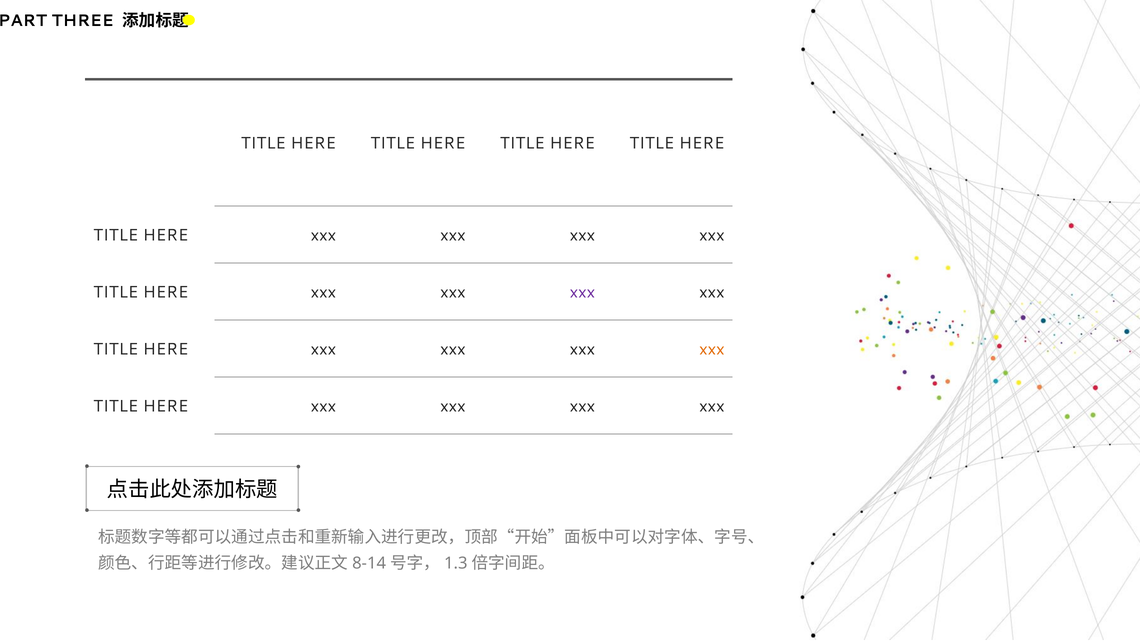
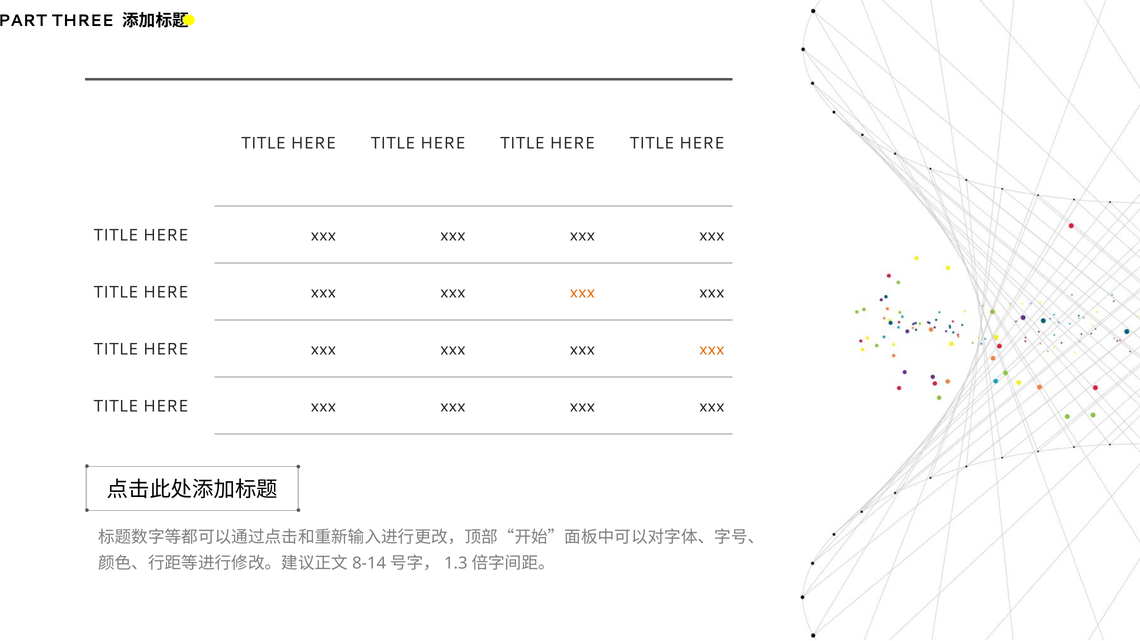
xxx at (582, 292) colour: purple -> orange
